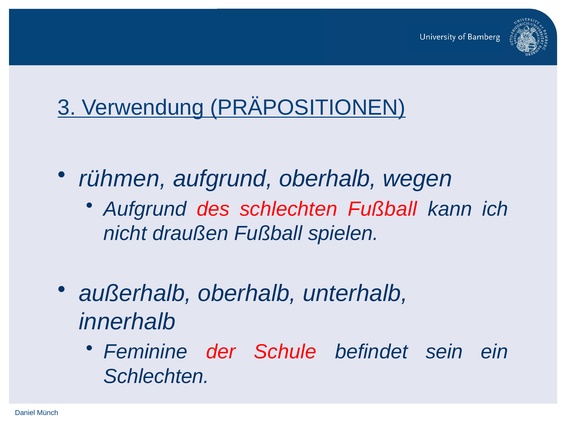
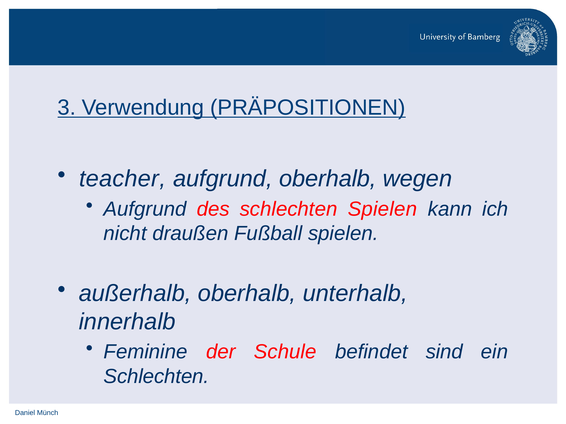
rühmen: rühmen -> teacher
schlechten Fußball: Fußball -> Spielen
sein: sein -> sind
